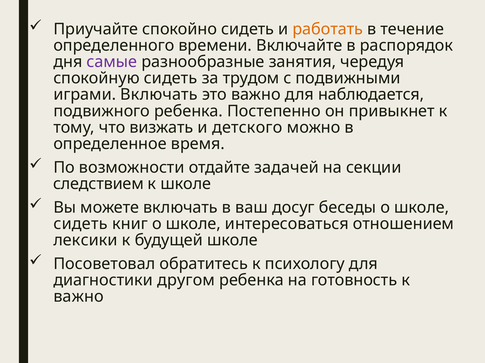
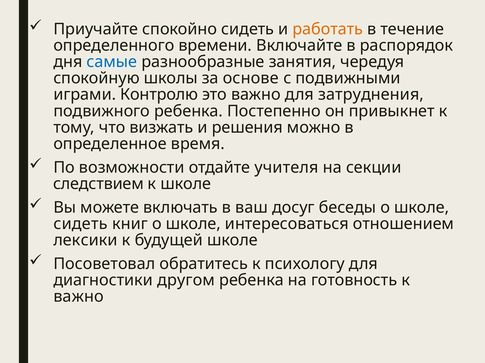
самые colour: purple -> blue
спокойную сидеть: сидеть -> школы
трудом: трудом -> основе
играми Включать: Включать -> Контролю
наблюдается: наблюдается -> затруднения
детского: детского -> решения
задачей: задачей -> учителя
